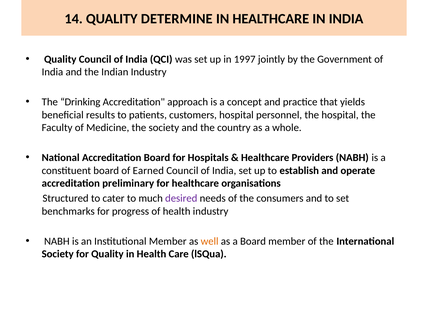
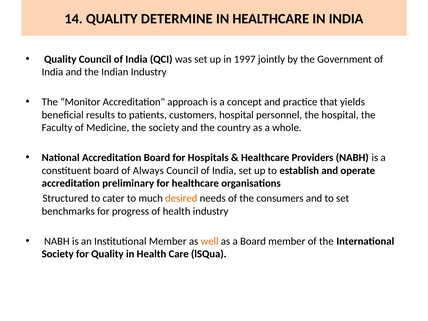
Drinking: Drinking -> Monitor
Earned: Earned -> Always
desired colour: purple -> orange
